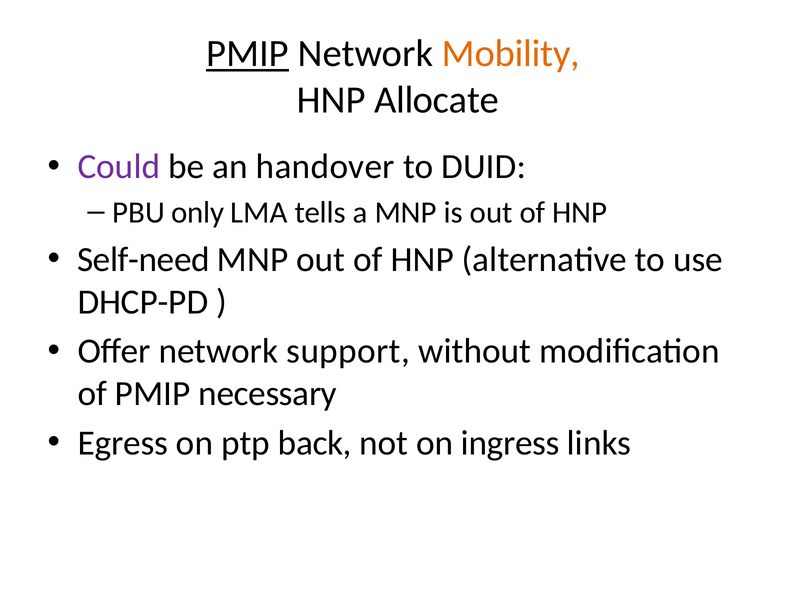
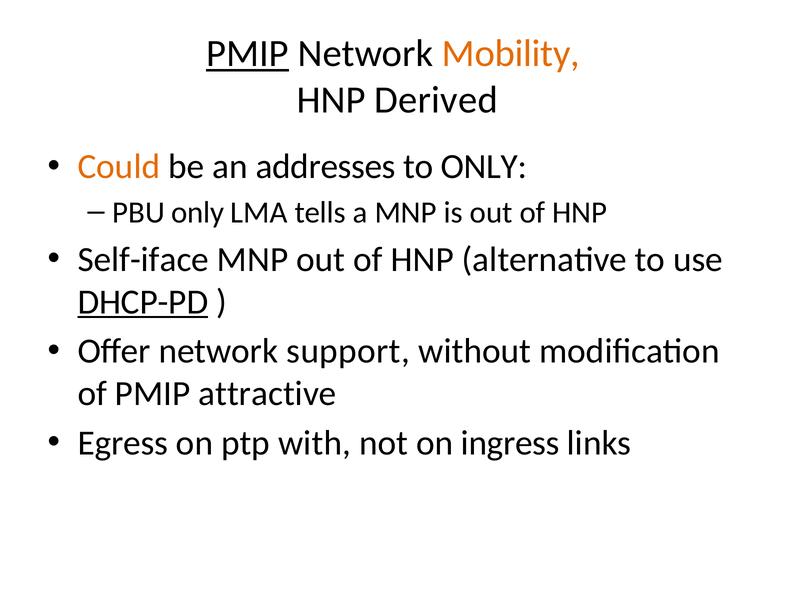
Allocate: Allocate -> Derived
Could colour: purple -> orange
handover: handover -> addresses
to DUID: DUID -> ONLY
Self-need: Self-need -> Self-iface
DHCP-PD underline: none -> present
necessary: necessary -> attractive
back: back -> with
